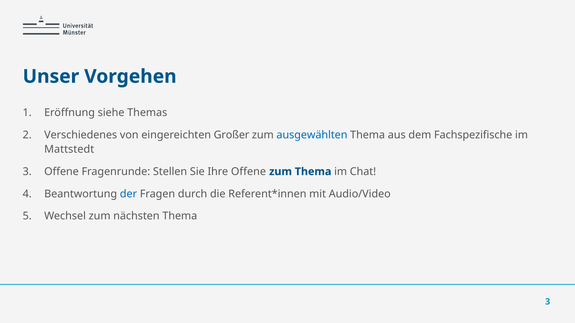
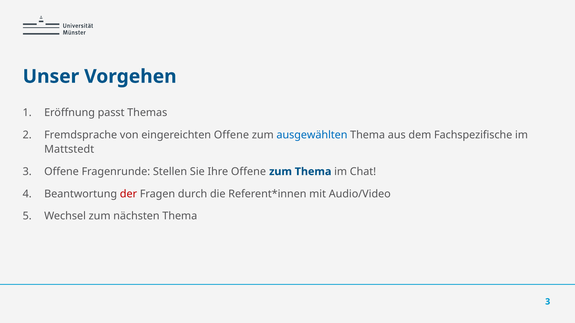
siehe: siehe -> passt
Verschiedenes: Verschiedenes -> Fremdsprache
eingereichten Großer: Großer -> Offene
der colour: blue -> red
